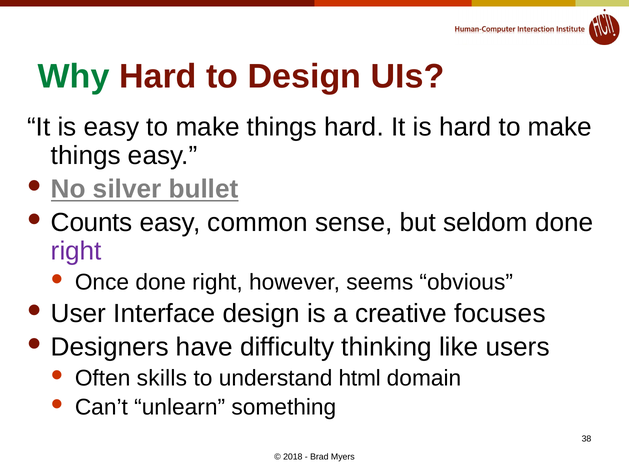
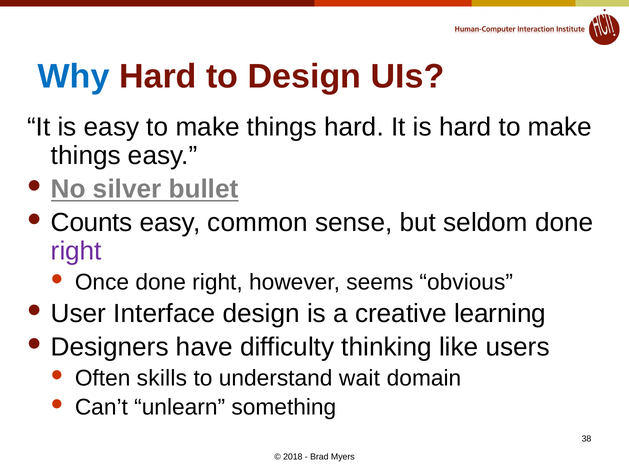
Why colour: green -> blue
focuses: focuses -> learning
html: html -> wait
